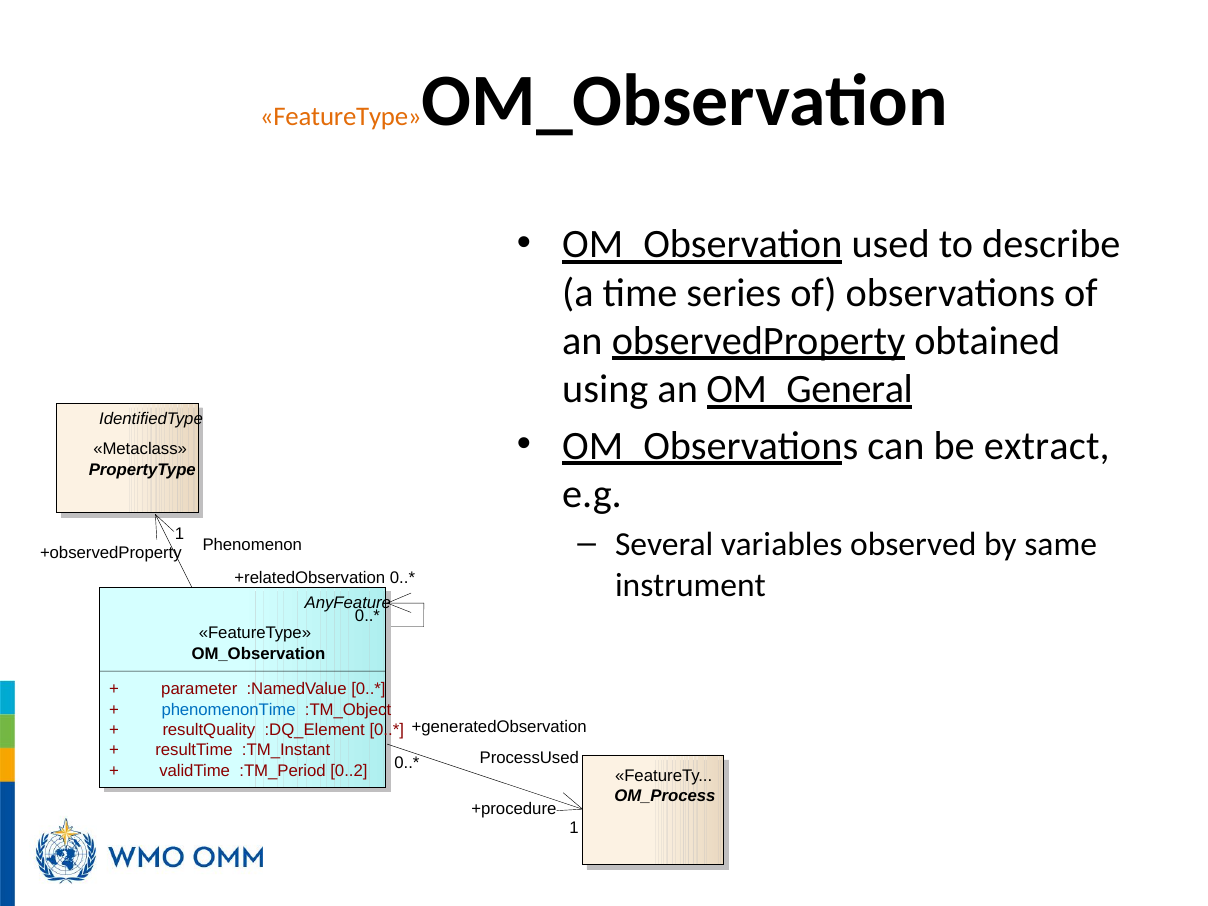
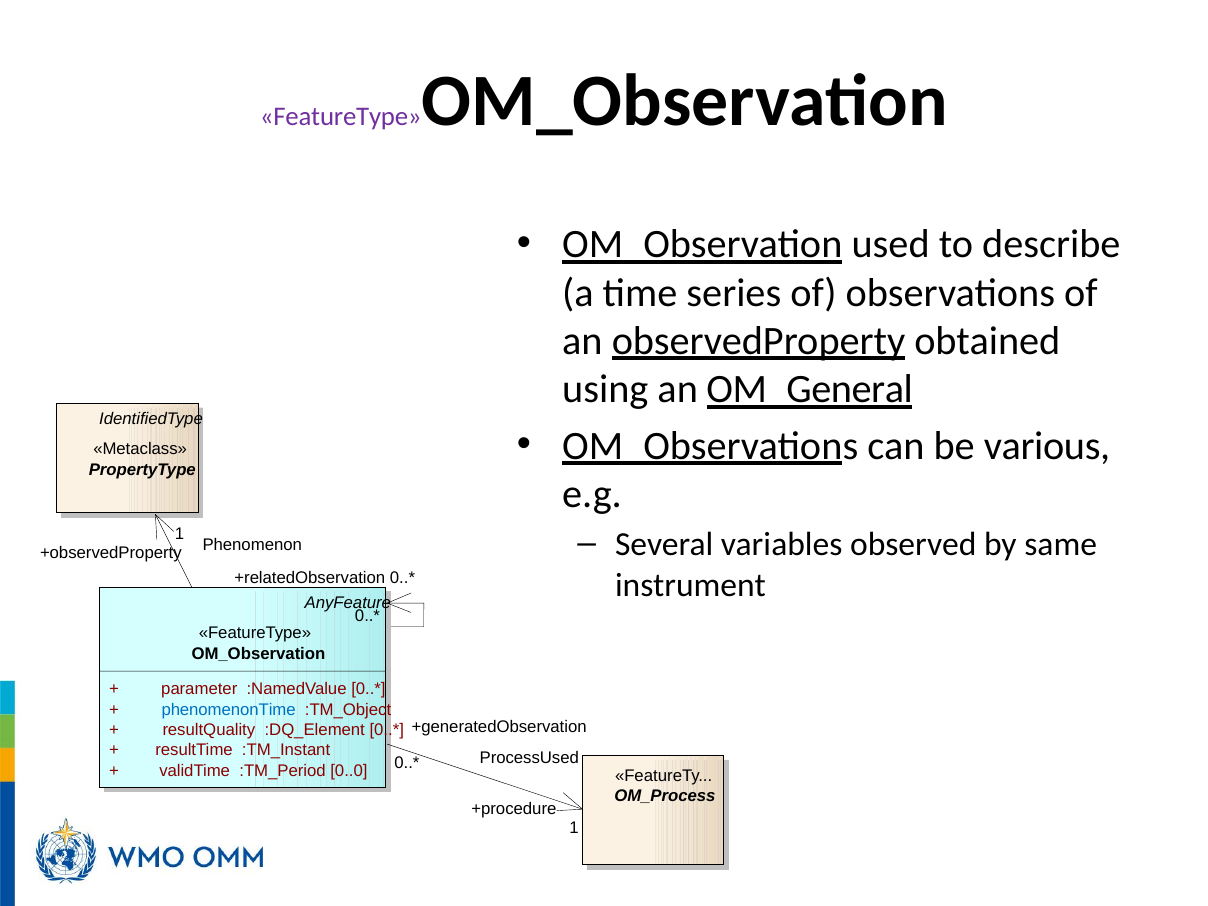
FeatureType at (341, 116) colour: orange -> purple
extract: extract -> various
0..2: 0..2 -> 0..0
